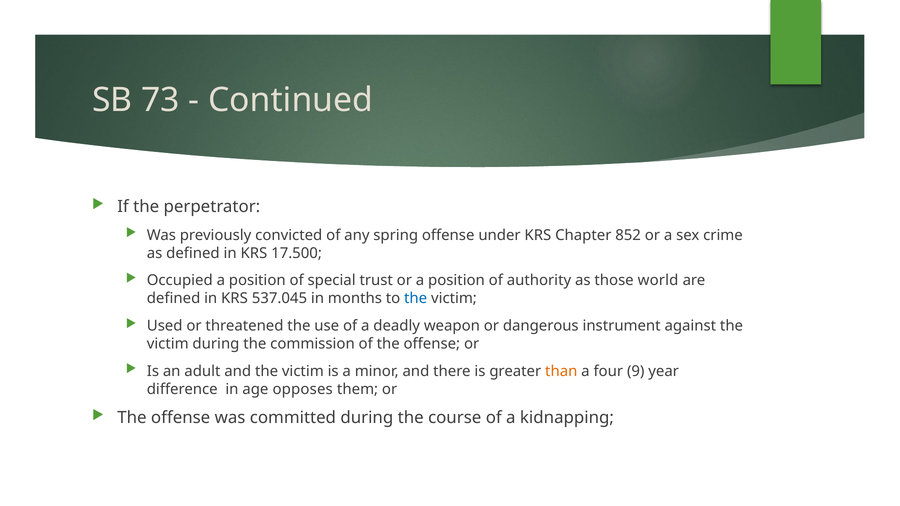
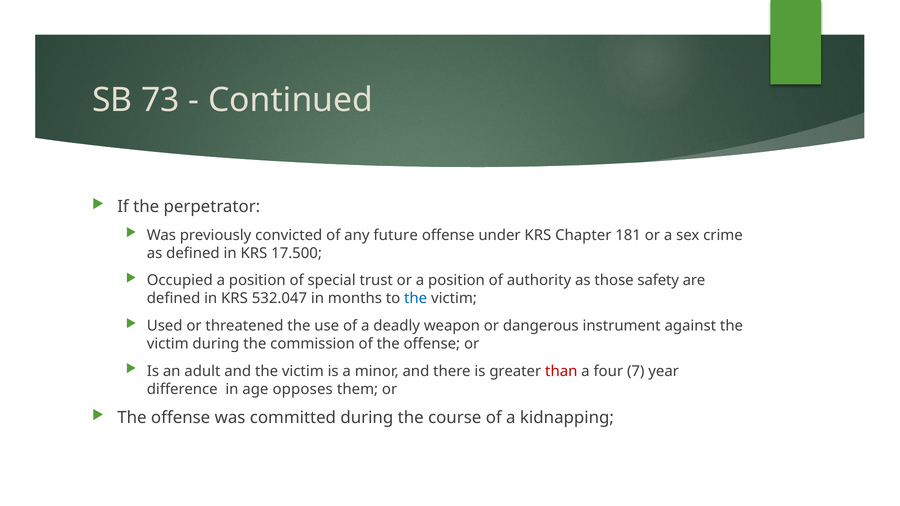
spring: spring -> future
852: 852 -> 181
world: world -> safety
537.045: 537.045 -> 532.047
than colour: orange -> red
9: 9 -> 7
